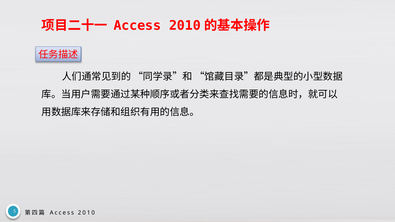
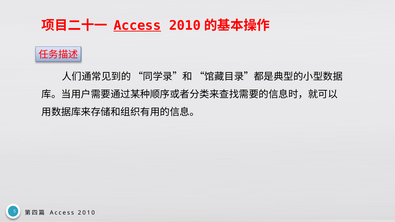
Access at (137, 26) underline: none -> present
